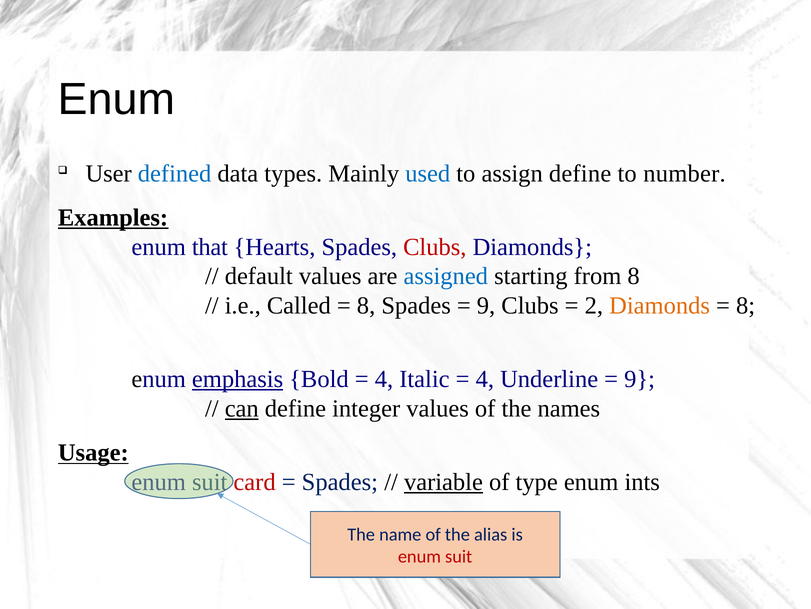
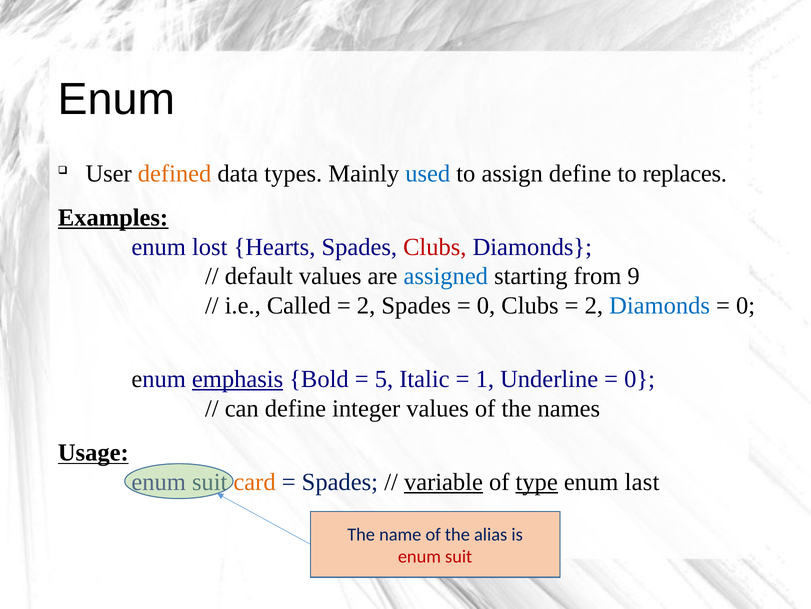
defined colour: blue -> orange
number: number -> replaces
that: that -> lost
from 8: 8 -> 9
8 at (366, 305): 8 -> 2
9 at (486, 305): 9 -> 0
Diamonds at (660, 305) colour: orange -> blue
8 at (746, 305): 8 -> 0
4 at (384, 379): 4 -> 5
4 at (485, 379): 4 -> 1
9 at (640, 379): 9 -> 0
can underline: present -> none
card colour: red -> orange
type underline: none -> present
ints: ints -> last
